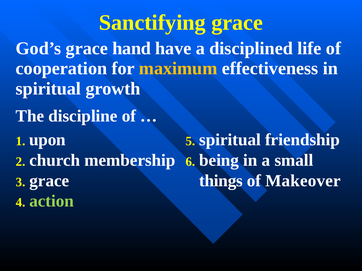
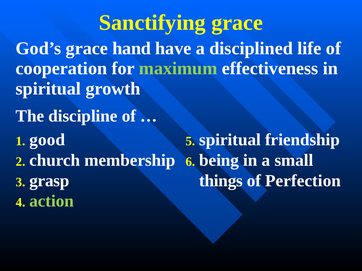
maximum colour: yellow -> light green
upon: upon -> good
Makeover: Makeover -> Perfection
grace at (49, 181): grace -> grasp
